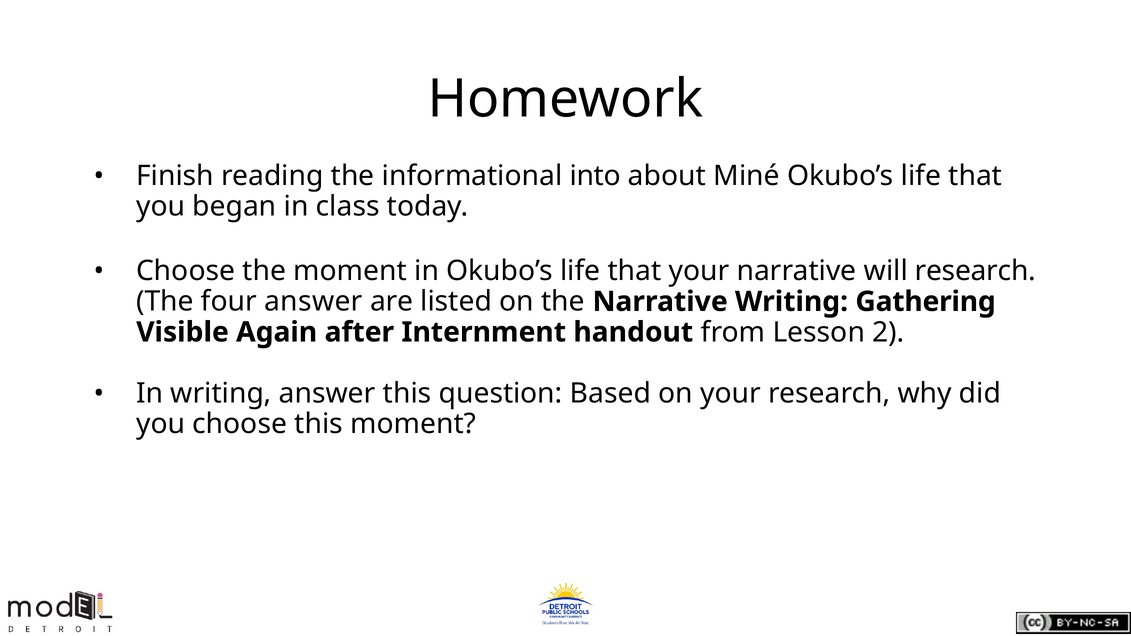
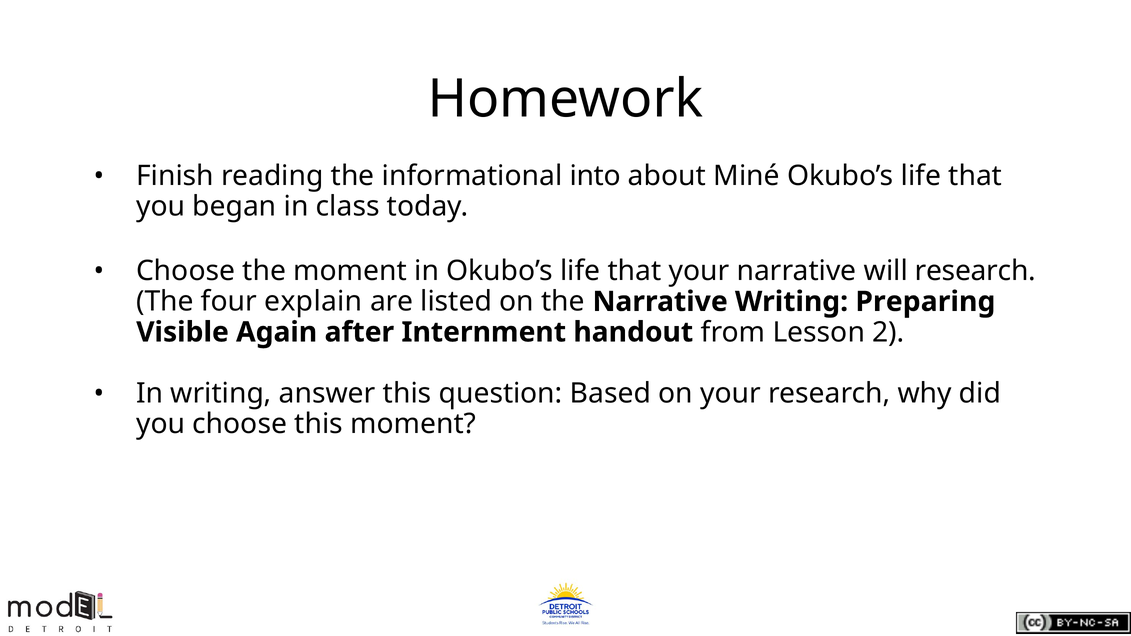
four answer: answer -> explain
Gathering: Gathering -> Preparing
